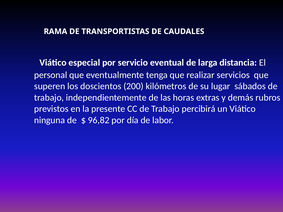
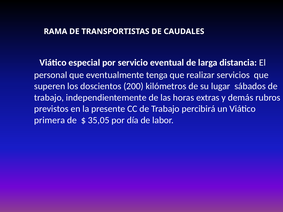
ninguna: ninguna -> primera
96,82: 96,82 -> 35,05
